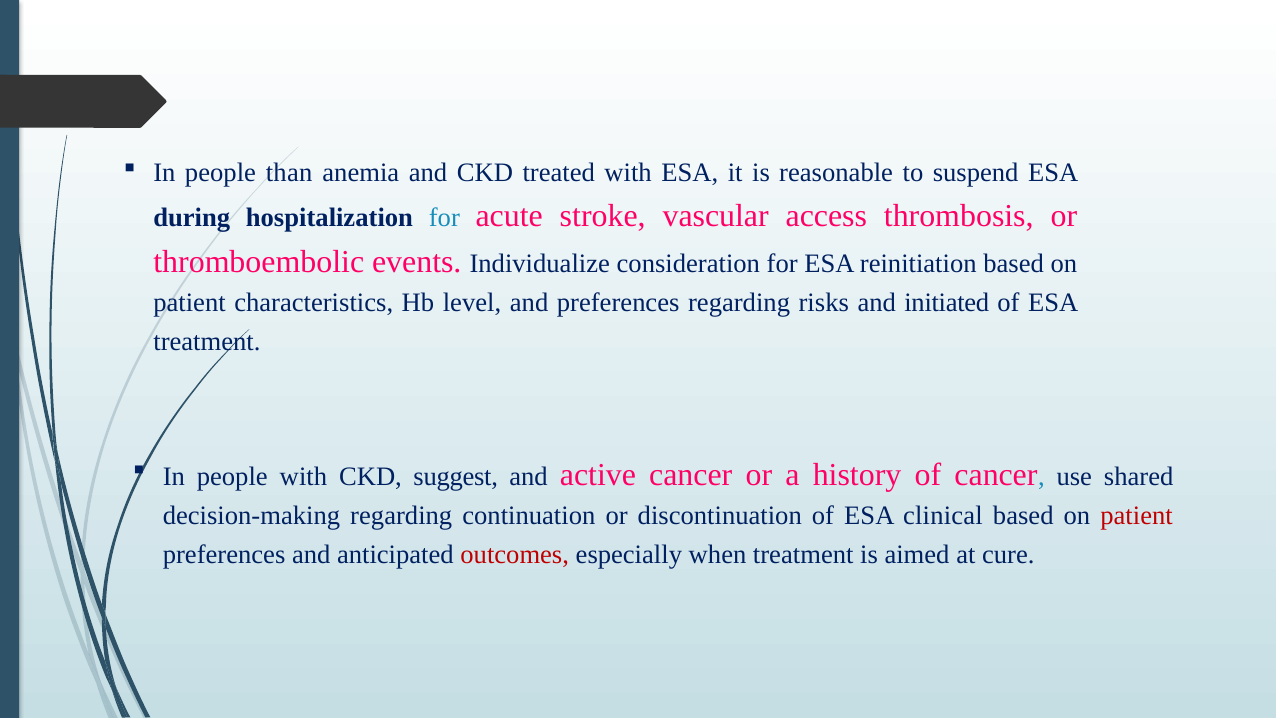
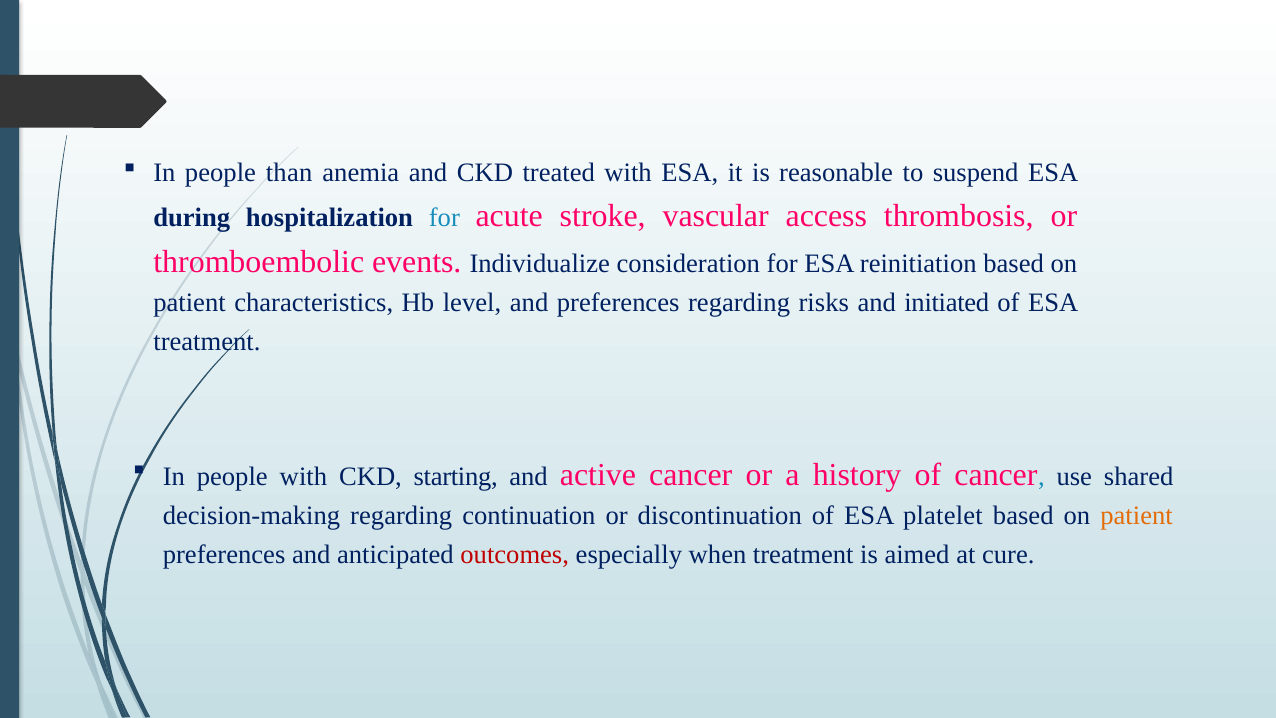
suggest: suggest -> starting
clinical: clinical -> platelet
patient at (1137, 516) colour: red -> orange
